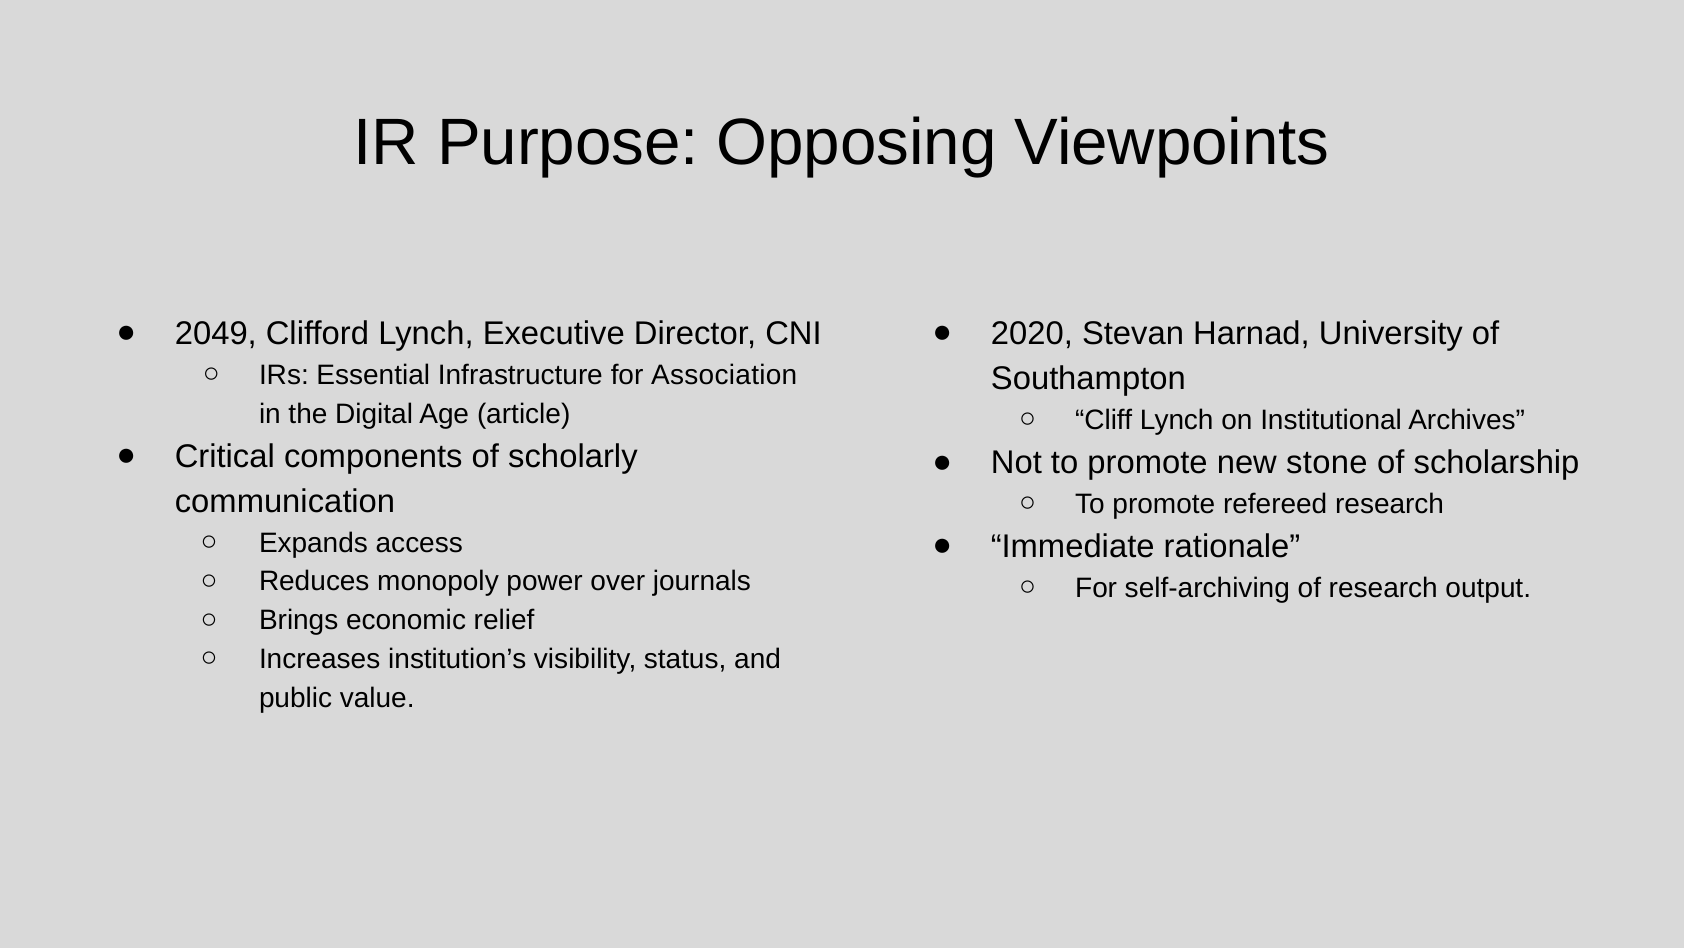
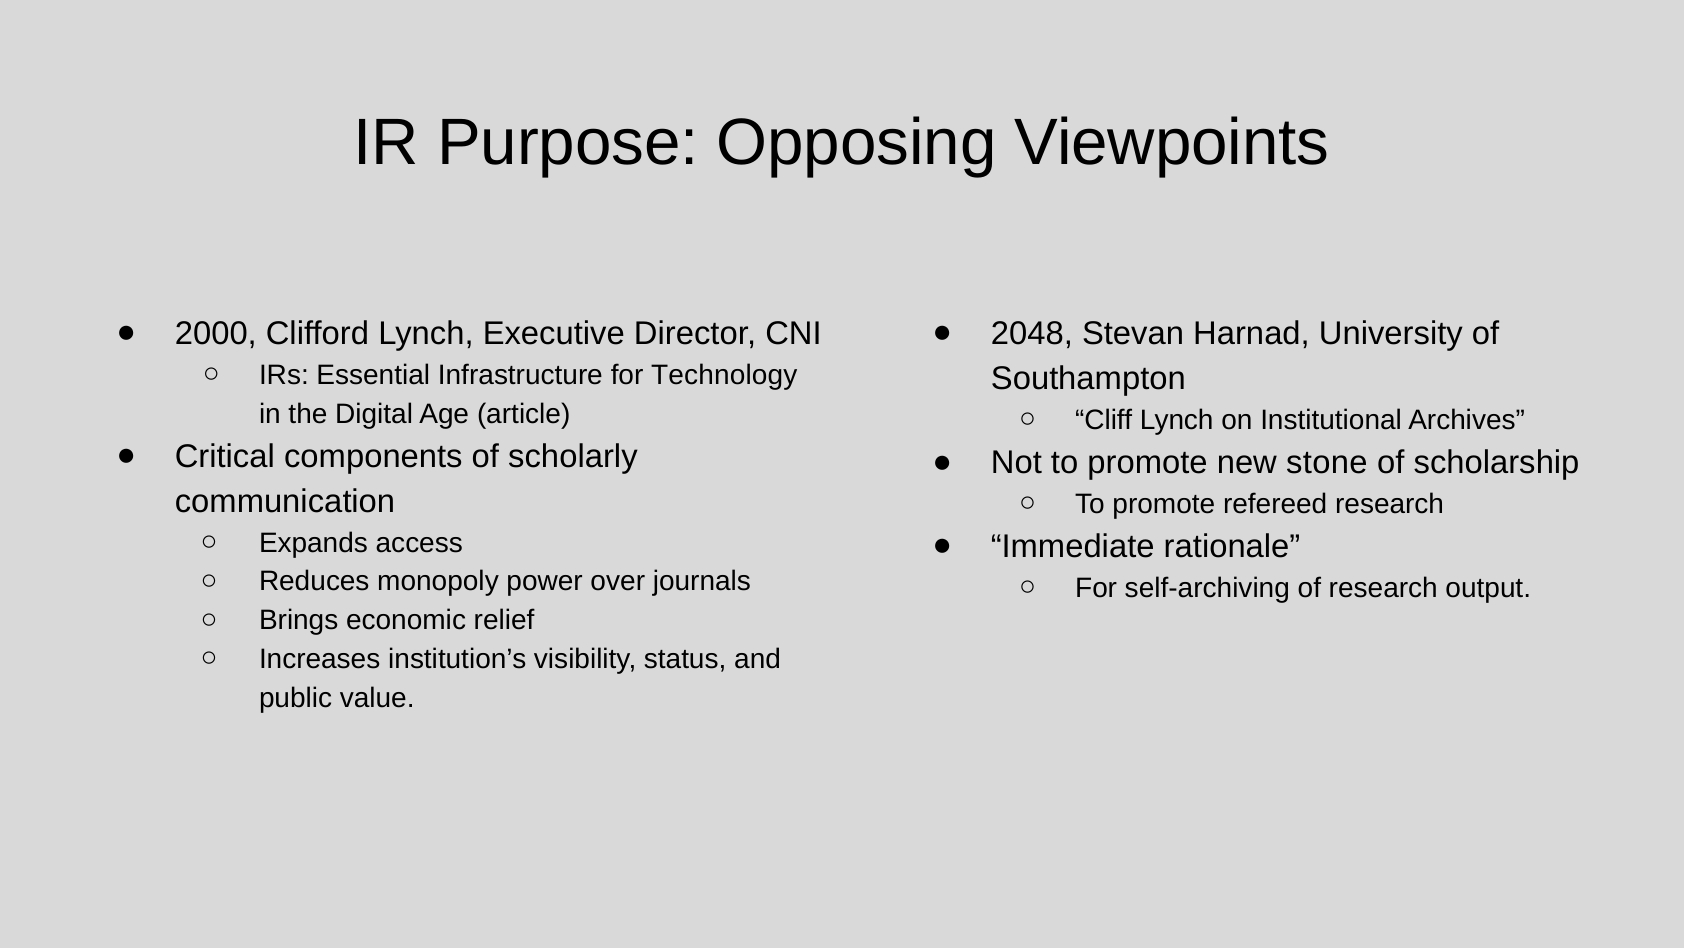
2049: 2049 -> 2000
2020: 2020 -> 2048
Association: Association -> Technology
